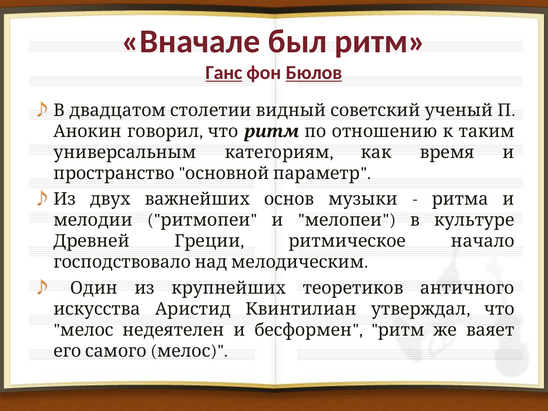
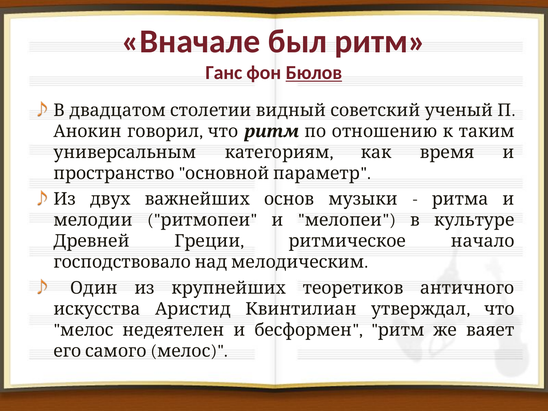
Ганс underline: present -> none
